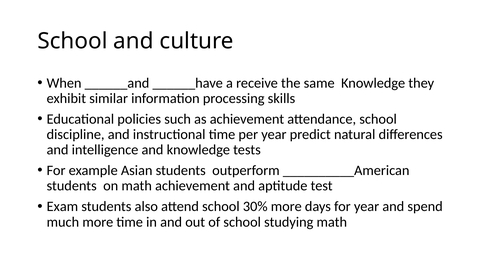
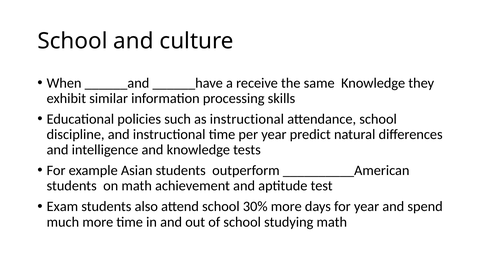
as achievement: achievement -> instructional
